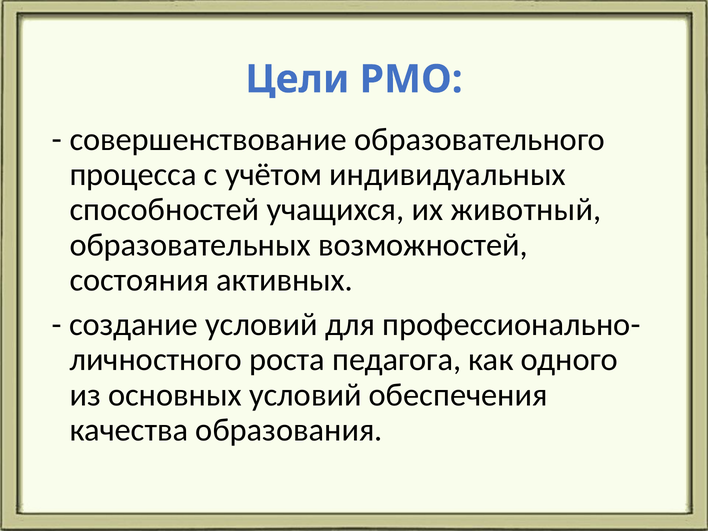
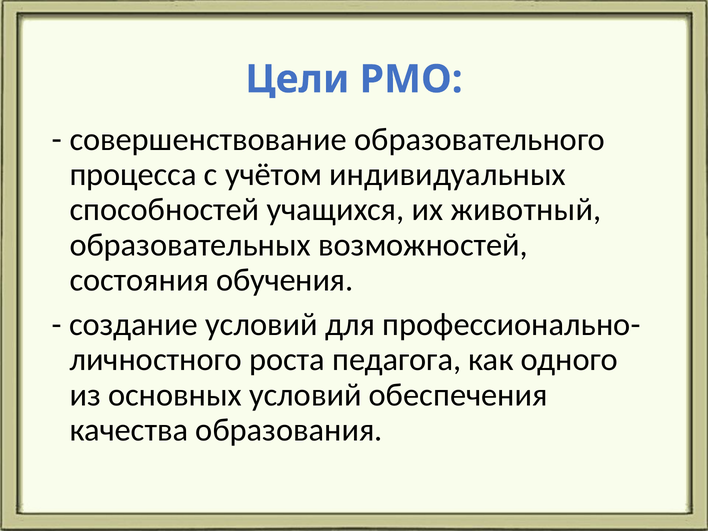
активных: активных -> обучения
